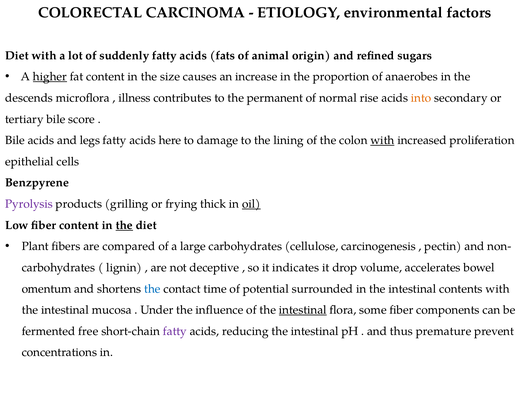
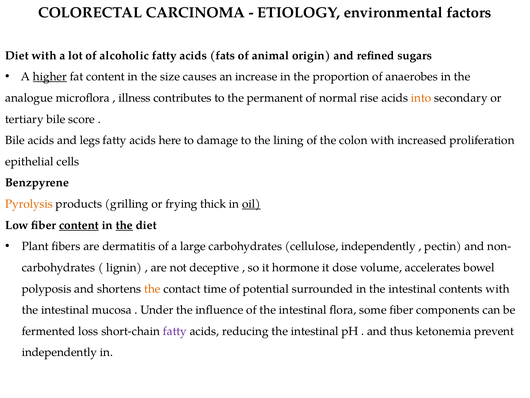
suddenly: suddenly -> alcoholic
descends: descends -> analogue
with at (382, 140) underline: present -> none
Pyrolysis colour: purple -> orange
content at (79, 225) underline: none -> present
compared: compared -> dermatitis
cellulose carcinogenesis: carcinogenesis -> independently
indicates: indicates -> hormone
drop: drop -> dose
omentum: omentum -> polyposis
the at (152, 288) colour: blue -> orange
intestinal at (303, 310) underline: present -> none
free: free -> loss
premature: premature -> ketonemia
concentrations at (59, 352): concentrations -> independently
